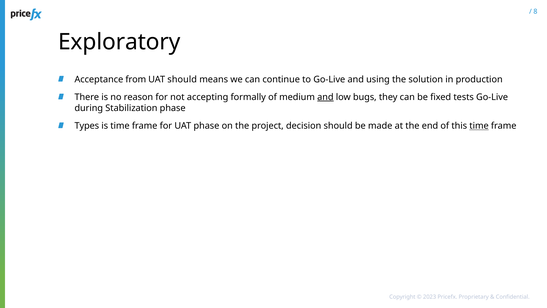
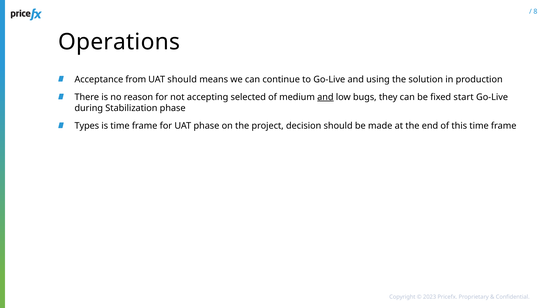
Exploratory: Exploratory -> Operations
formally: formally -> selected
tests: tests -> start
time at (479, 126) underline: present -> none
